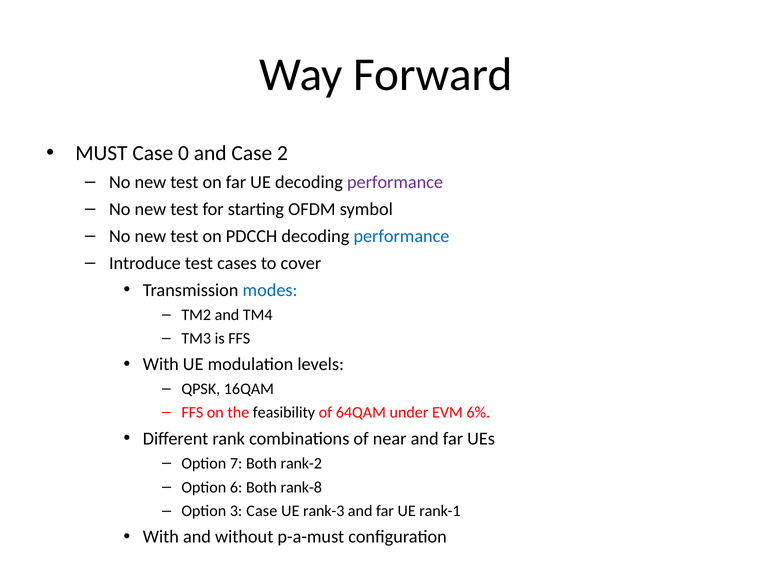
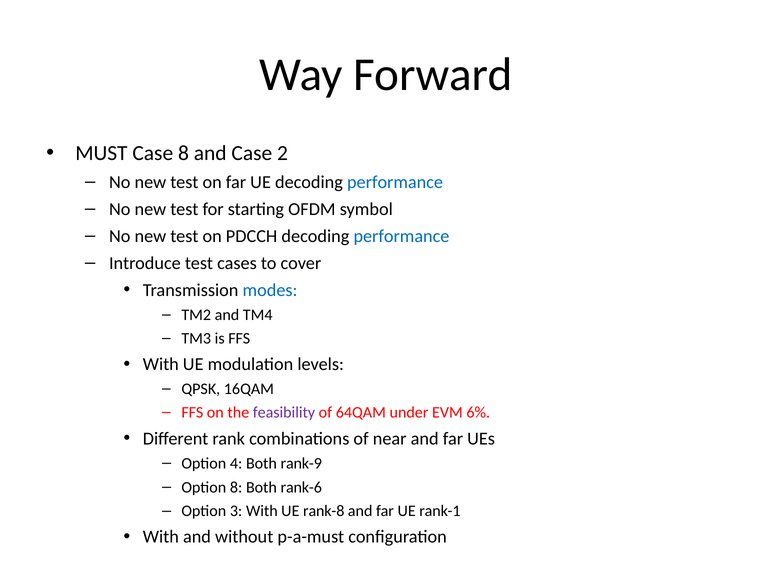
Case 0: 0 -> 8
performance at (395, 182) colour: purple -> blue
feasibility colour: black -> purple
7: 7 -> 4
rank-2: rank-2 -> rank-9
Option 6: 6 -> 8
rank-8: rank-8 -> rank-6
3 Case: Case -> With
rank-3: rank-3 -> rank-8
